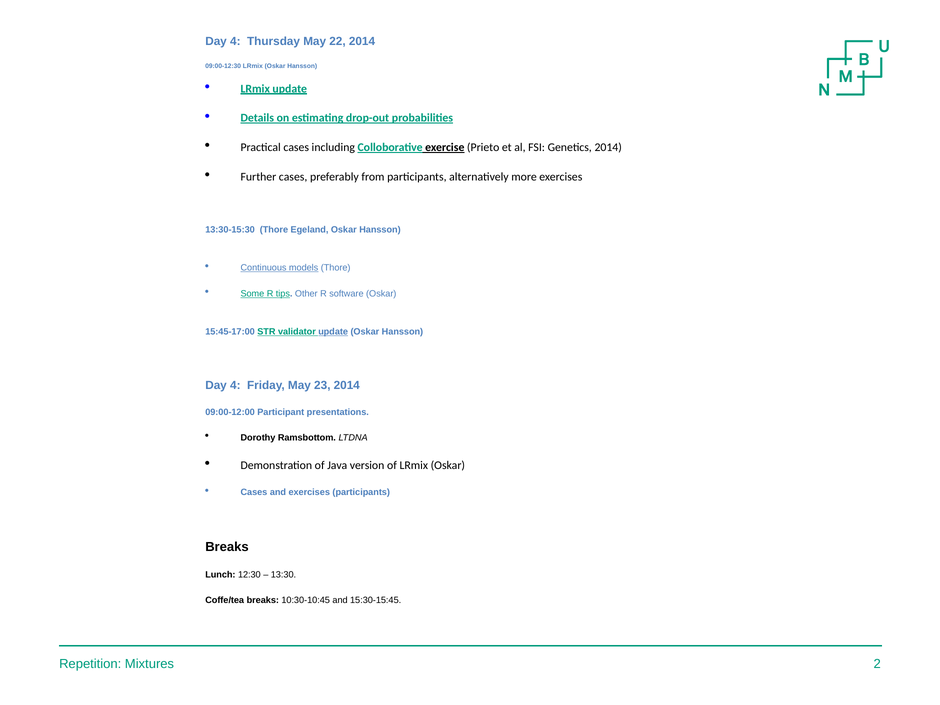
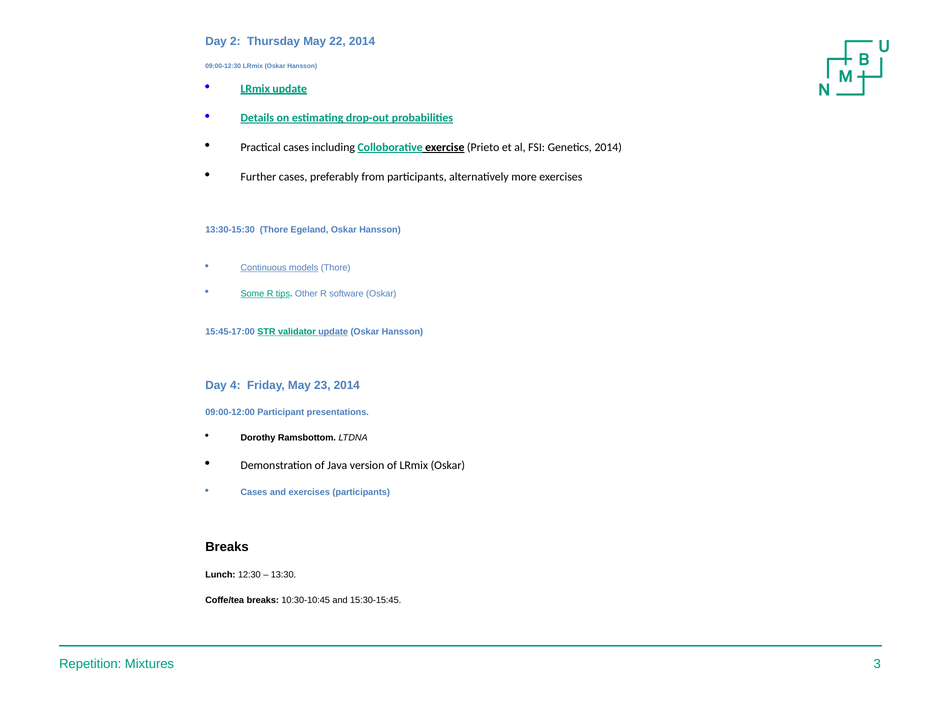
4 at (235, 41): 4 -> 2
2: 2 -> 3
